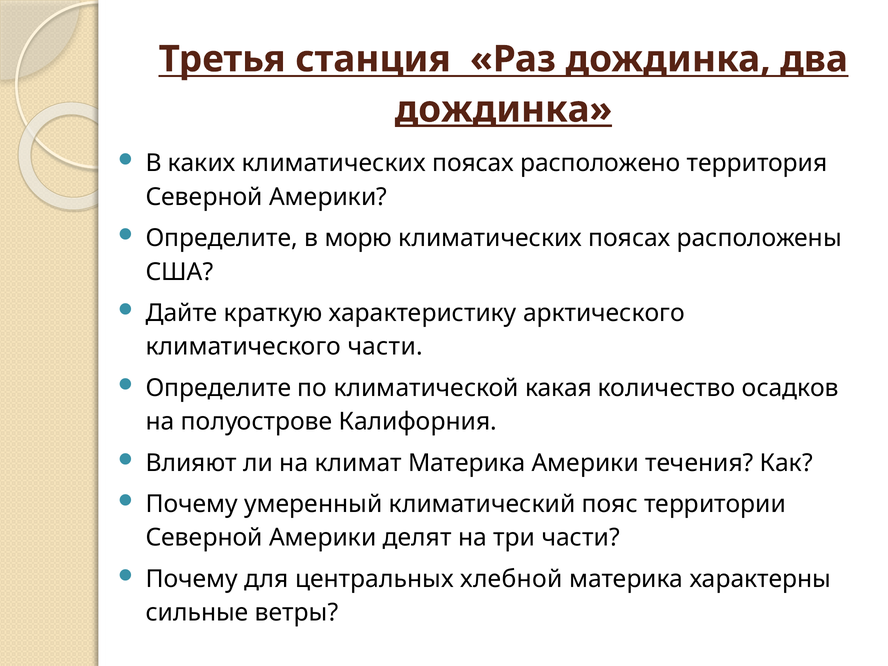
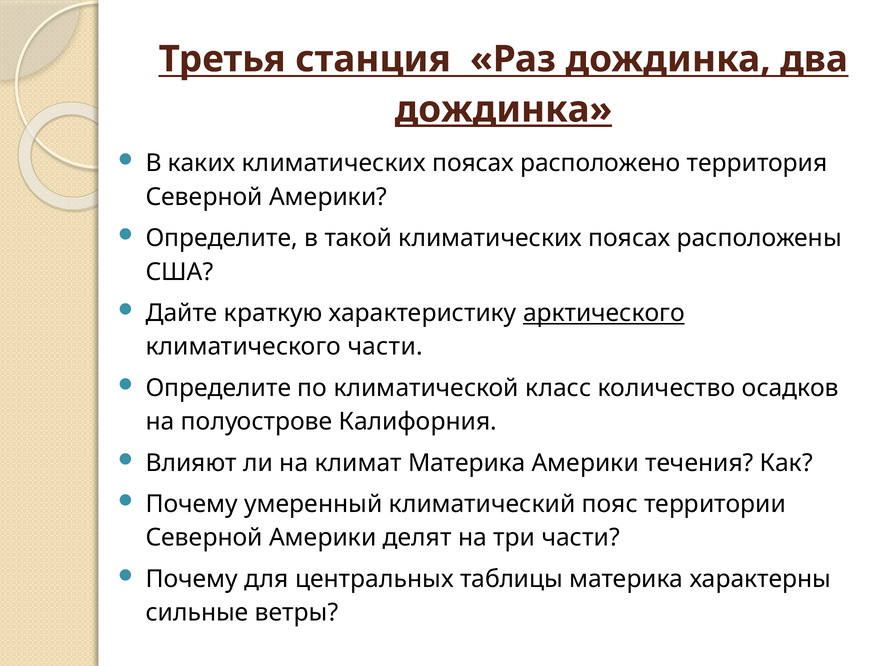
морю: морю -> такой
арктического underline: none -> present
какая: какая -> класс
хлебной: хлебной -> таблицы
